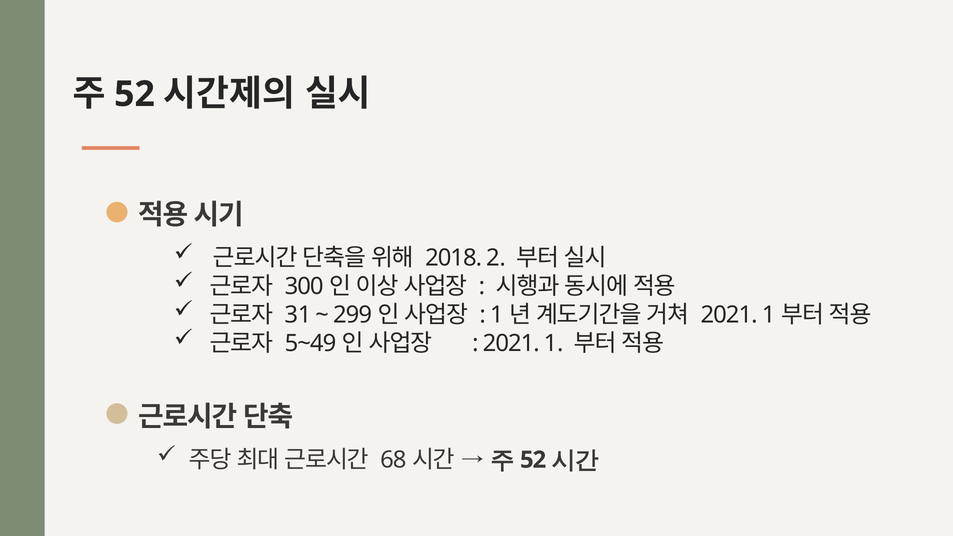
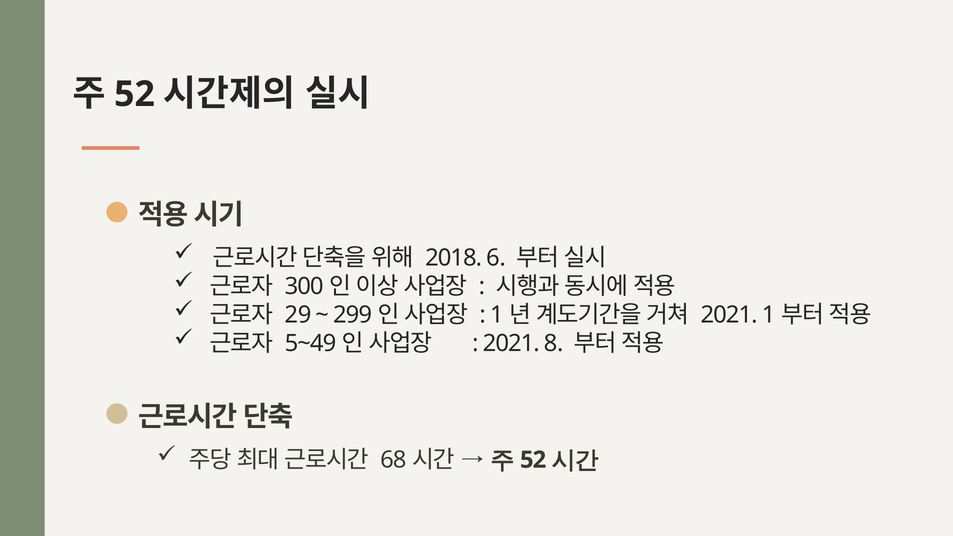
2: 2 -> 6
31: 31 -> 29
1 at (554, 343): 1 -> 8
